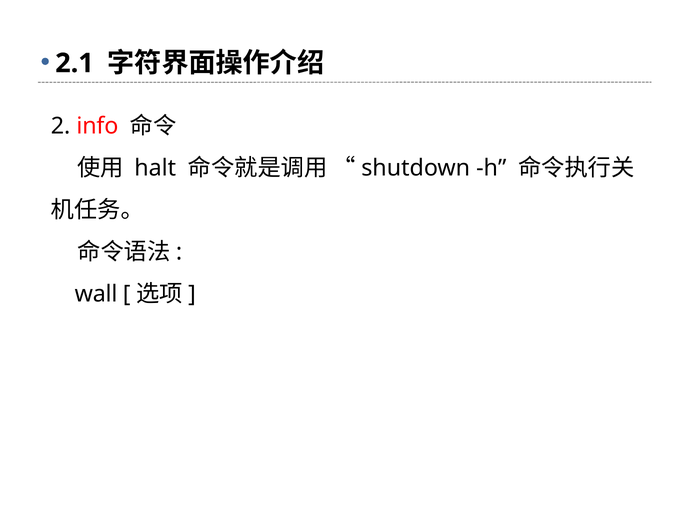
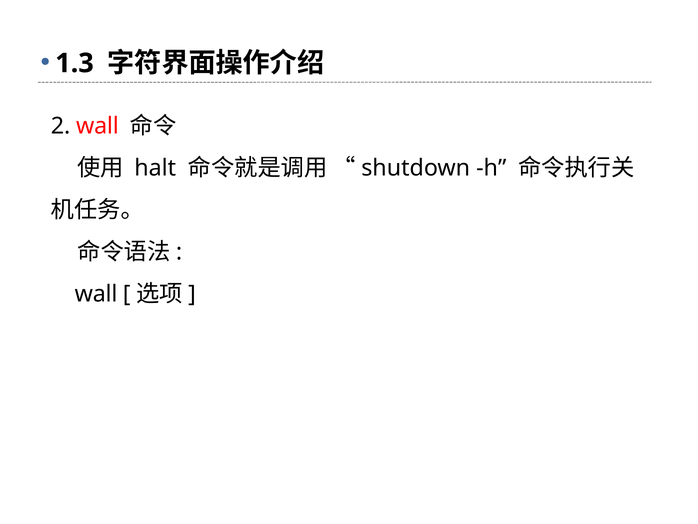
2.1: 2.1 -> 1.3
2 info: info -> wall
